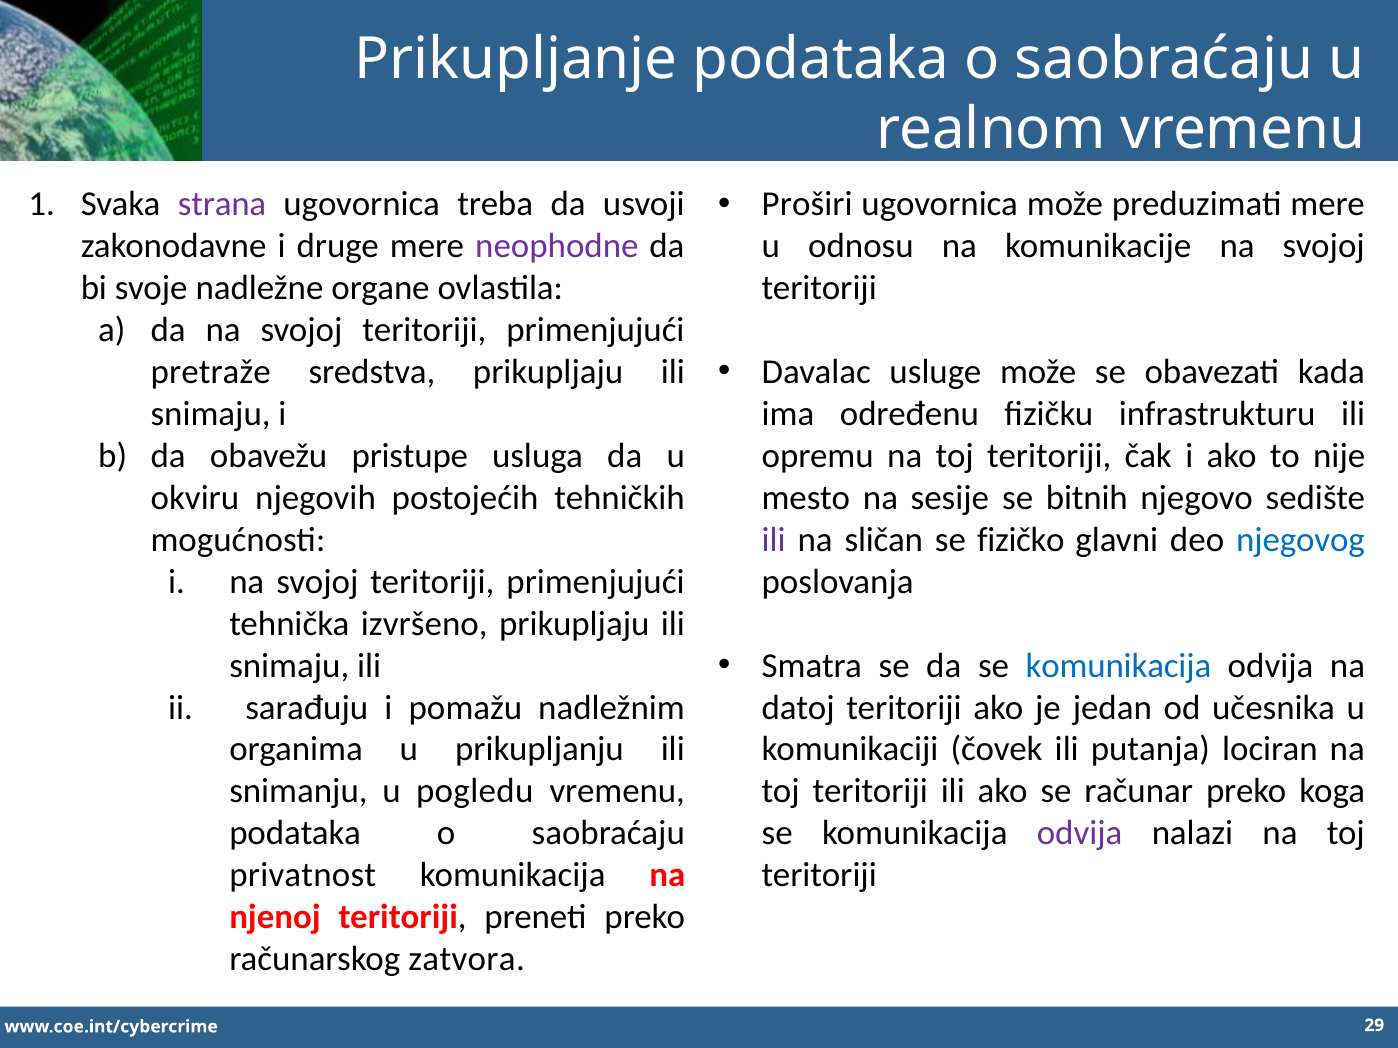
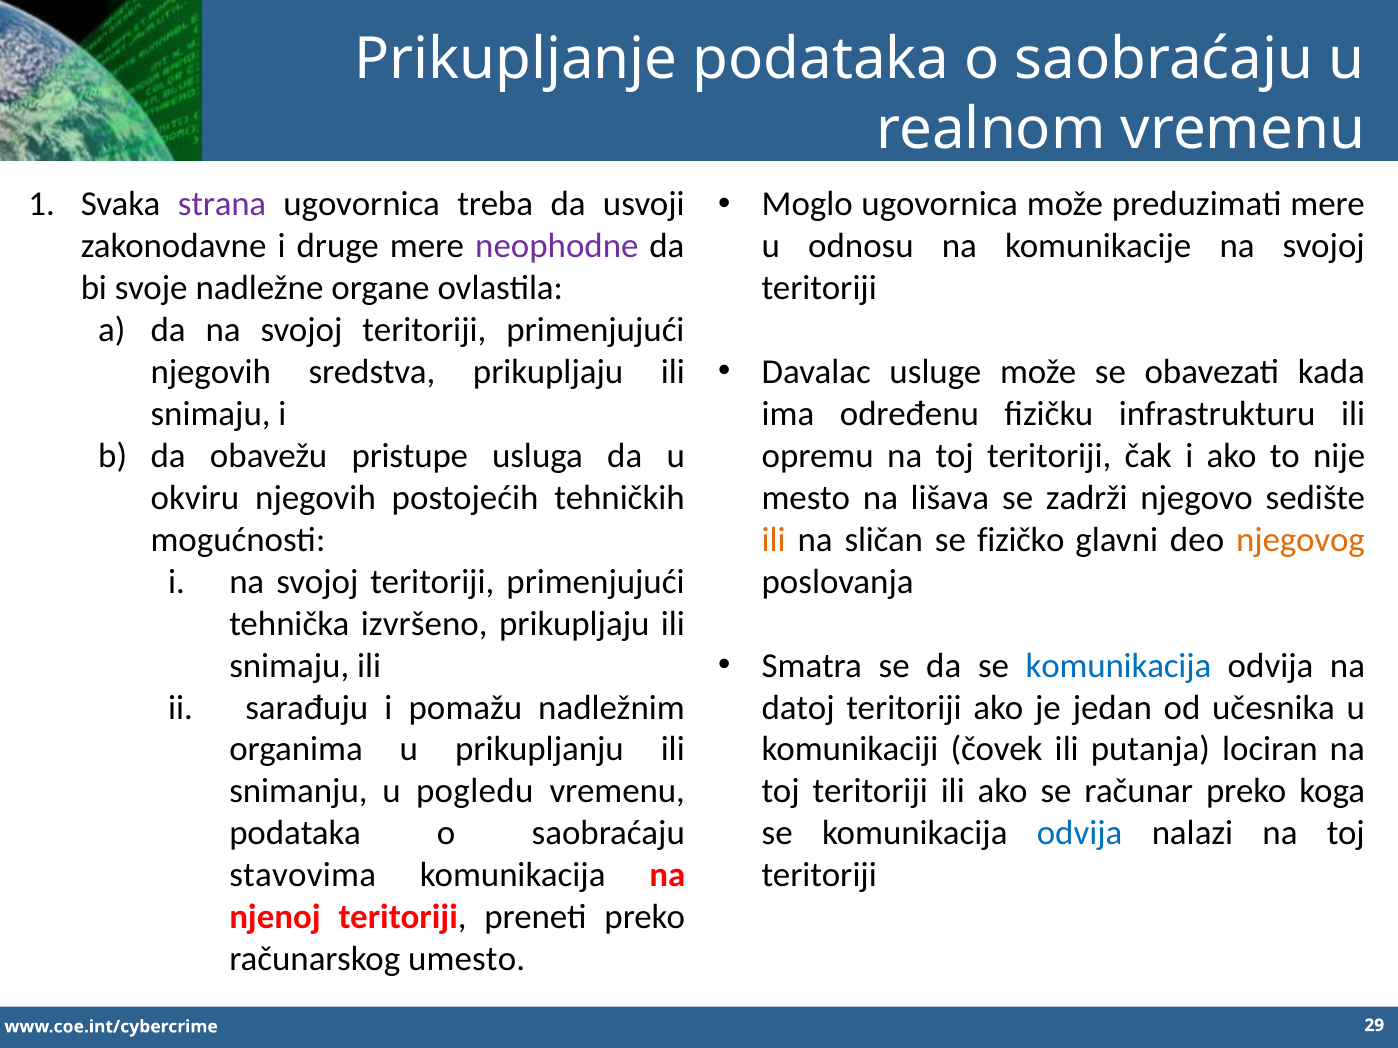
Proširi: Proširi -> Moglo
pretraže at (211, 372): pretraže -> njegovih
sesije: sesije -> lišava
bitnih: bitnih -> zadrži
ili at (774, 540) colour: purple -> orange
njegovog colour: blue -> orange
odvija at (1080, 834) colour: purple -> blue
privatnost: privatnost -> stavovima
zatvora: zatvora -> umesto
